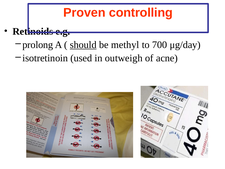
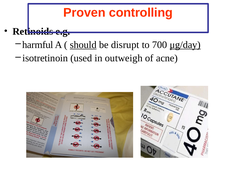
prolong: prolong -> harmful
methyl: methyl -> disrupt
μg/day underline: none -> present
